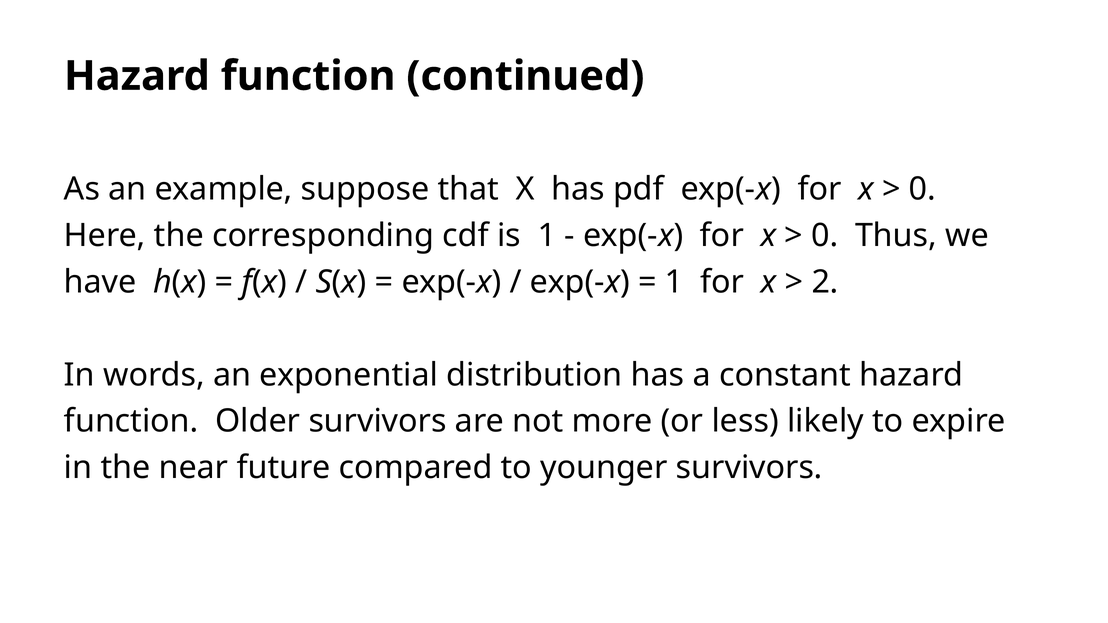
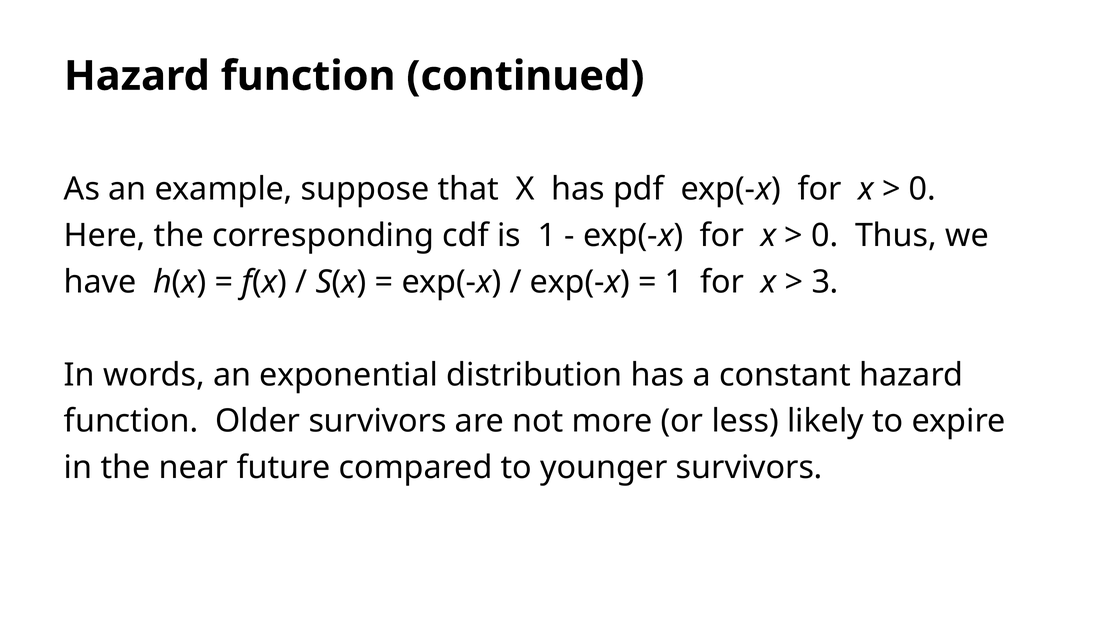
2: 2 -> 3
